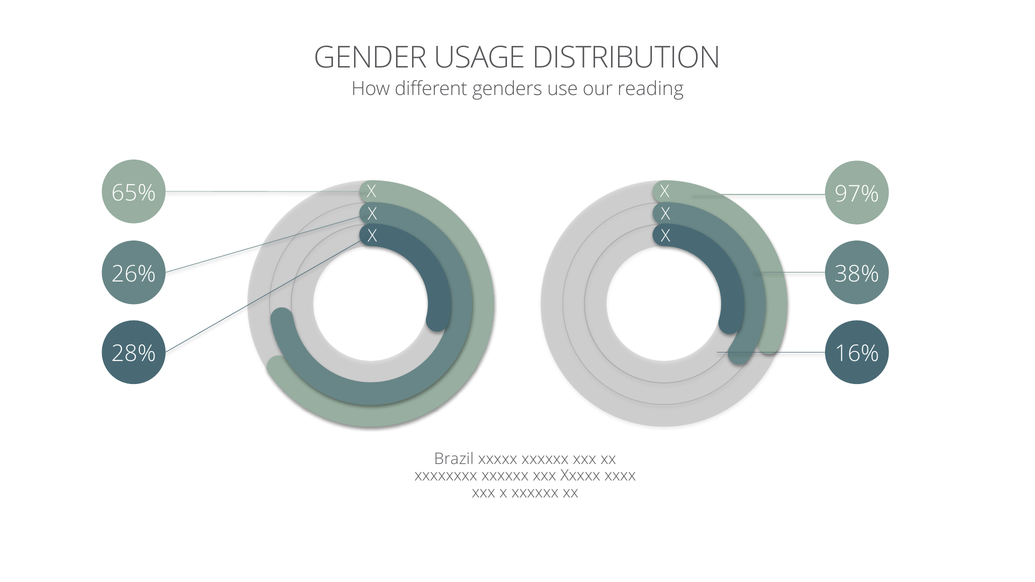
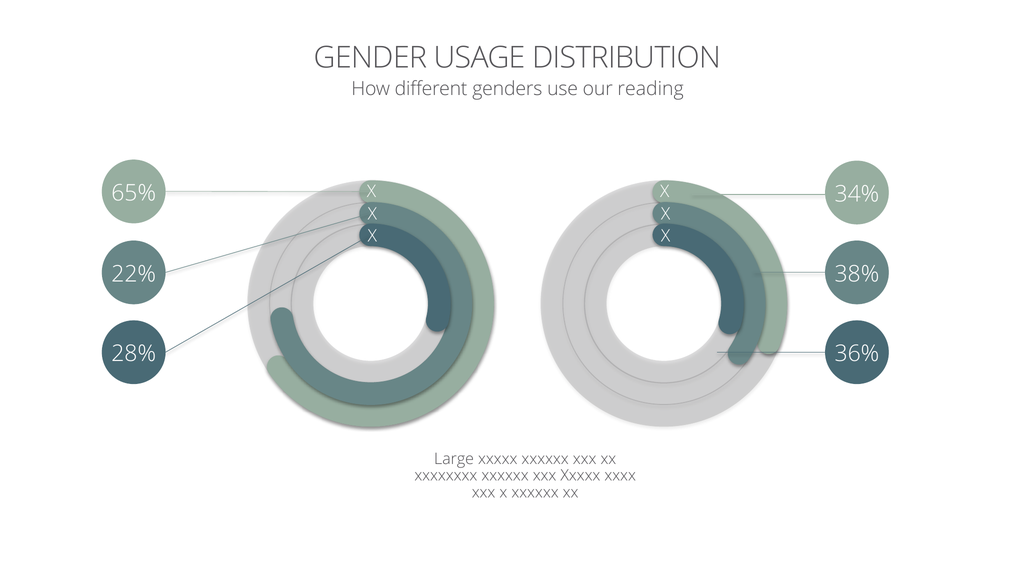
97%: 97% -> 34%
26%: 26% -> 22%
16%: 16% -> 36%
Brazil: Brazil -> Large
